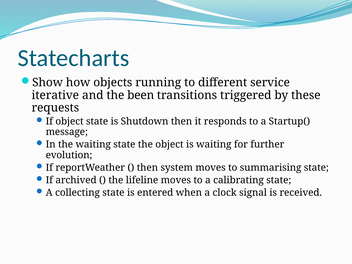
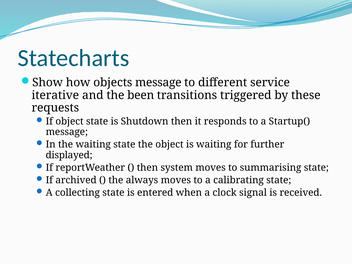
objects running: running -> message
evolution: evolution -> displayed
lifeline: lifeline -> always
